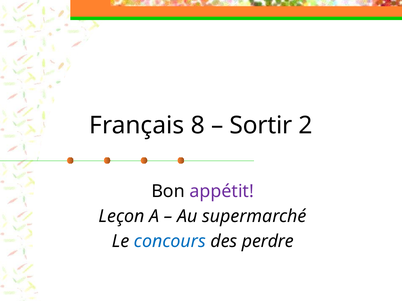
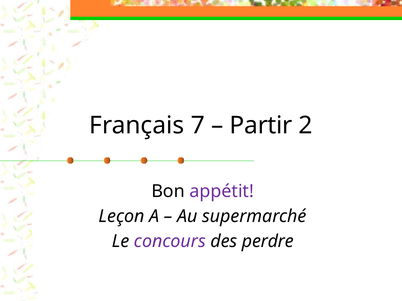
8: 8 -> 7
Sortir: Sortir -> Partir
concours colour: blue -> purple
